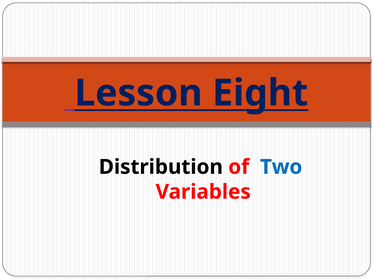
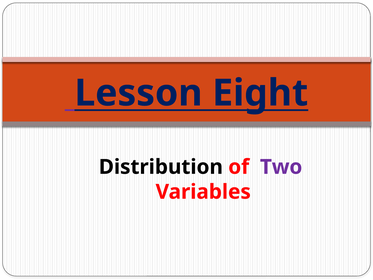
Two colour: blue -> purple
